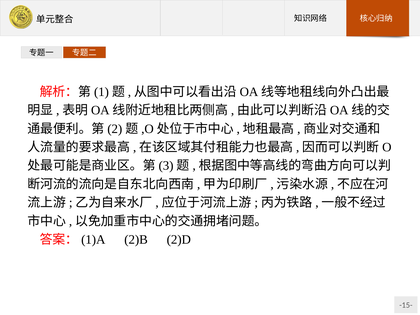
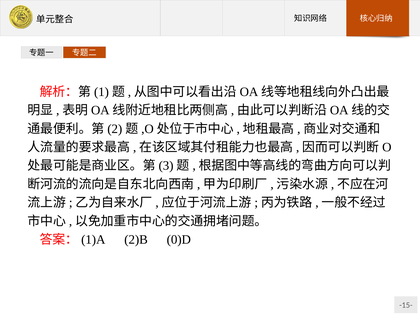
2)D: 2)D -> 0)D
